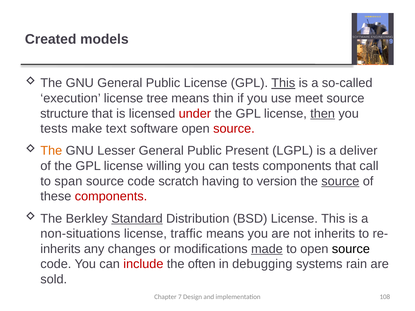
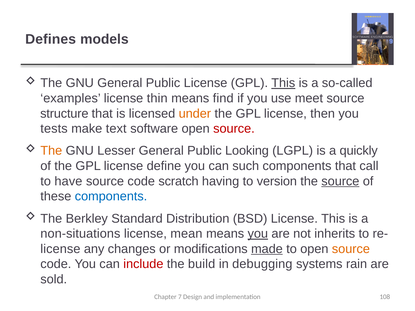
Created: Created -> Defines
execution: execution -> examples
tree: tree -> thin
thin: thin -> find
under colour: red -> orange
then underline: present -> none
Present: Present -> Looking
deliver: deliver -> quickly
willing: willing -> define
can tests: tests -> such
span: span -> have
components at (111, 197) colour: red -> blue
Standard underline: present -> none
traffic: traffic -> mean
you at (258, 234) underline: none -> present
inherits at (60, 249): inherits -> license
source at (351, 249) colour: black -> orange
often: often -> build
